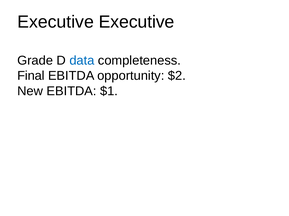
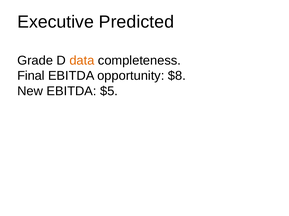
Executive Executive: Executive -> Predicted
data colour: blue -> orange
$2: $2 -> $8
$1: $1 -> $5
